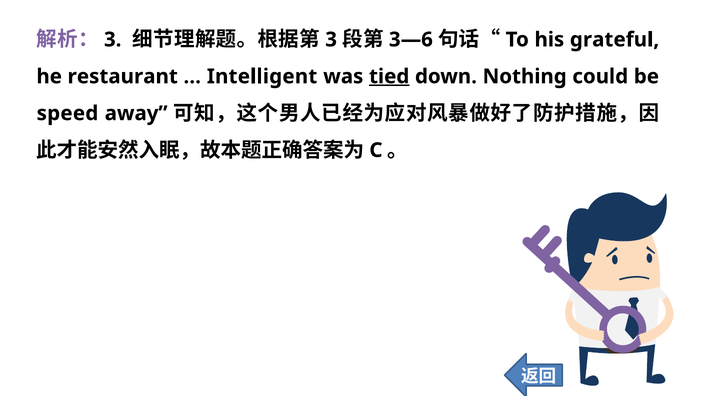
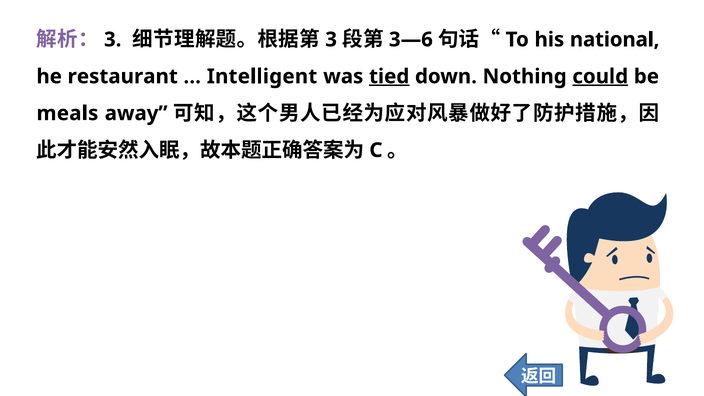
grateful: grateful -> national
could underline: none -> present
speed: speed -> meals
